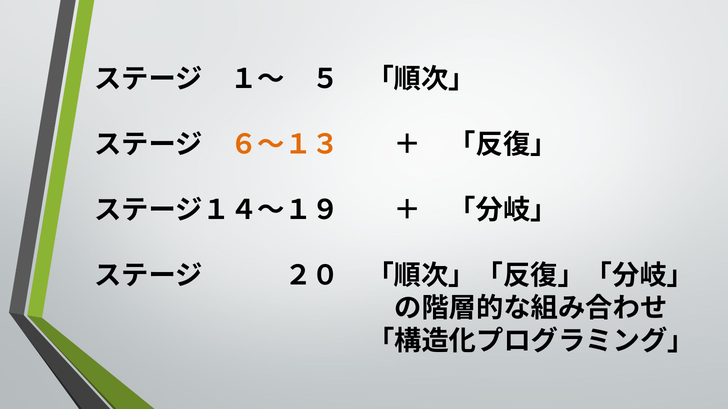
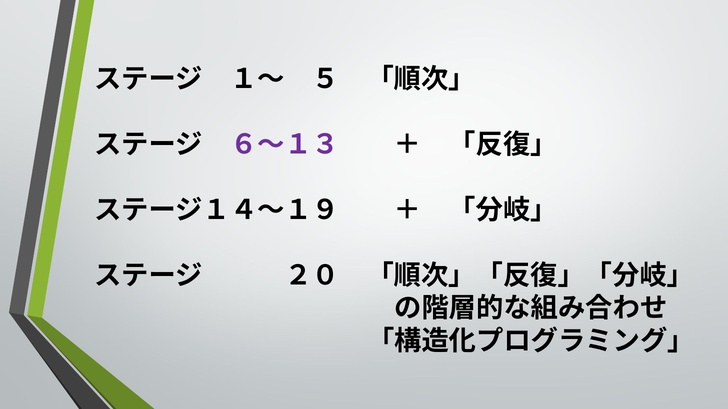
６～１３ colour: orange -> purple
